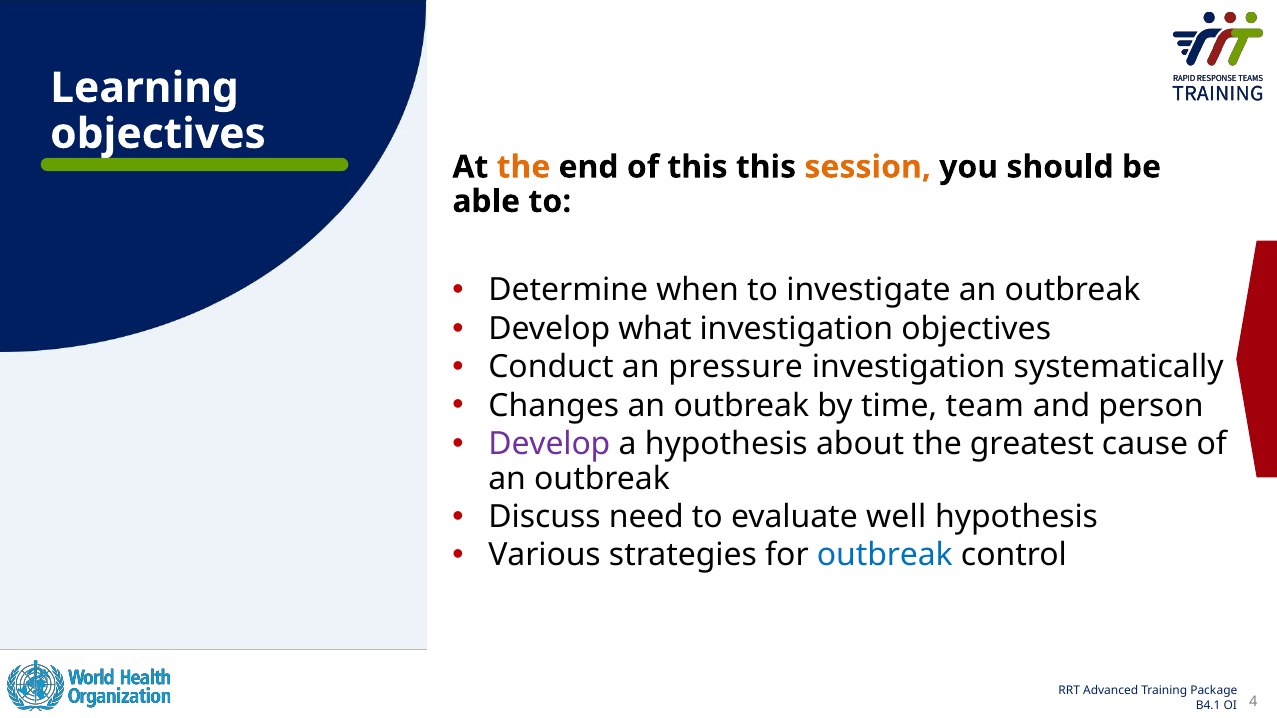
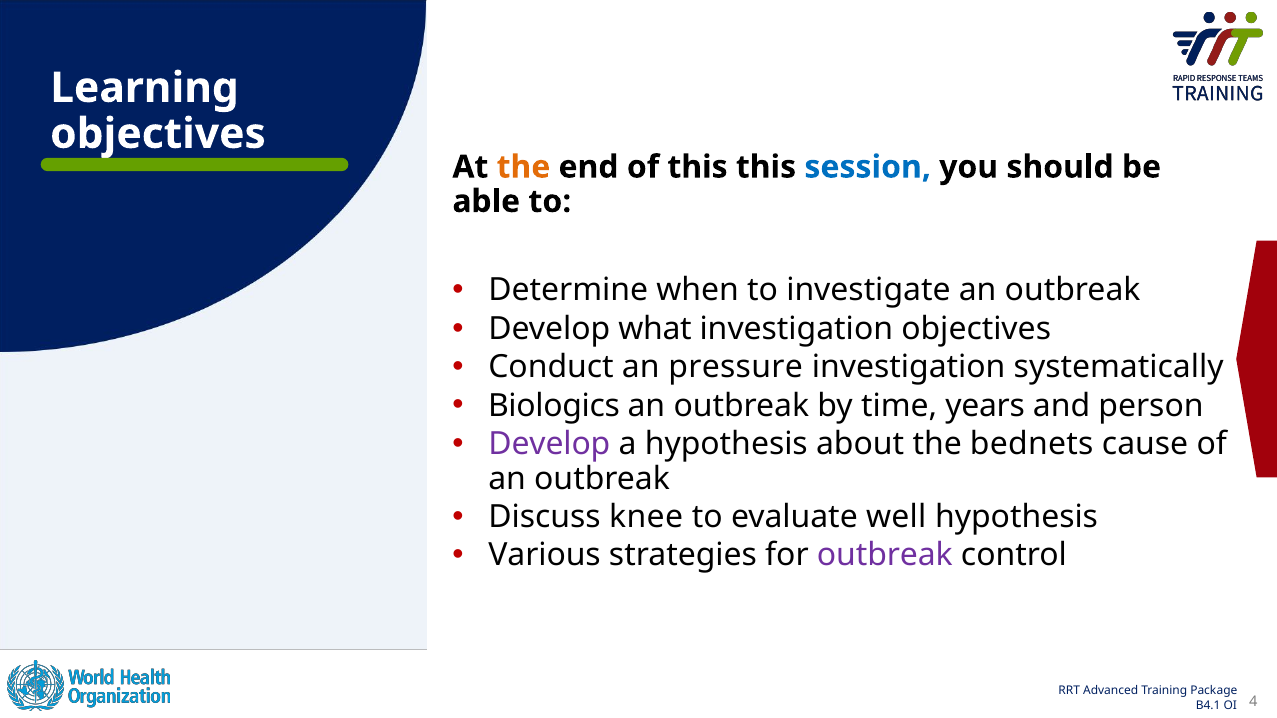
session colour: orange -> blue
Changes: Changes -> Biologics
team: team -> years
greatest: greatest -> bednets
need: need -> knee
outbreak at (885, 556) colour: blue -> purple
